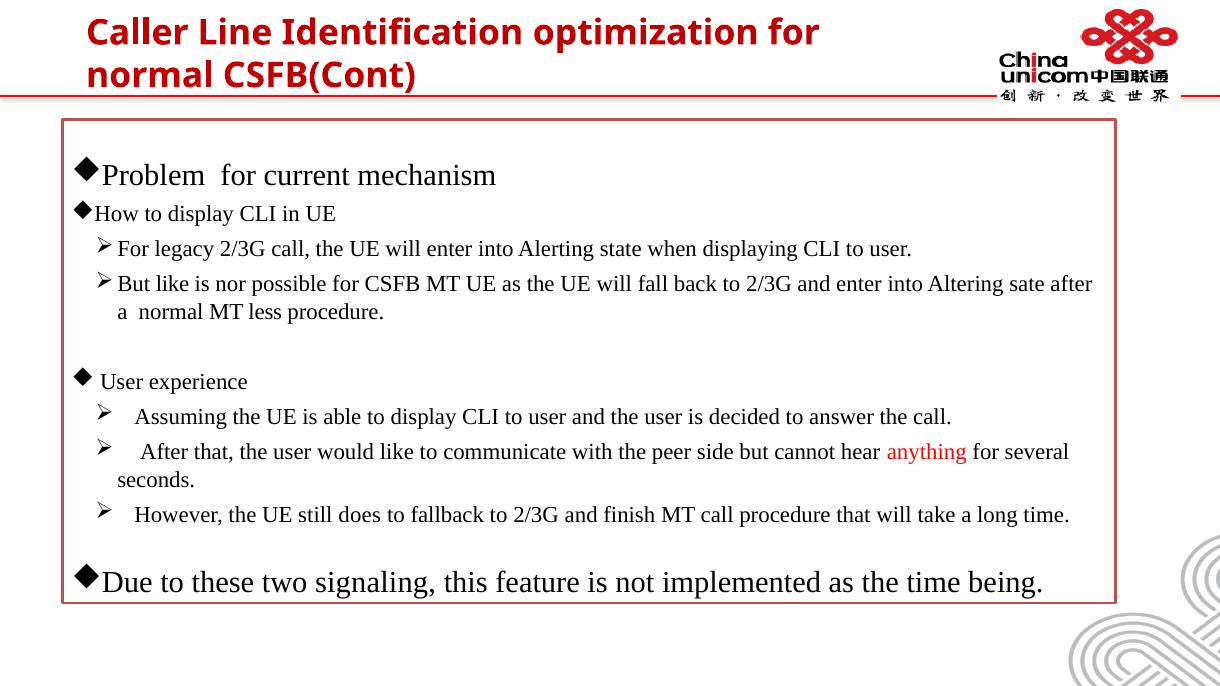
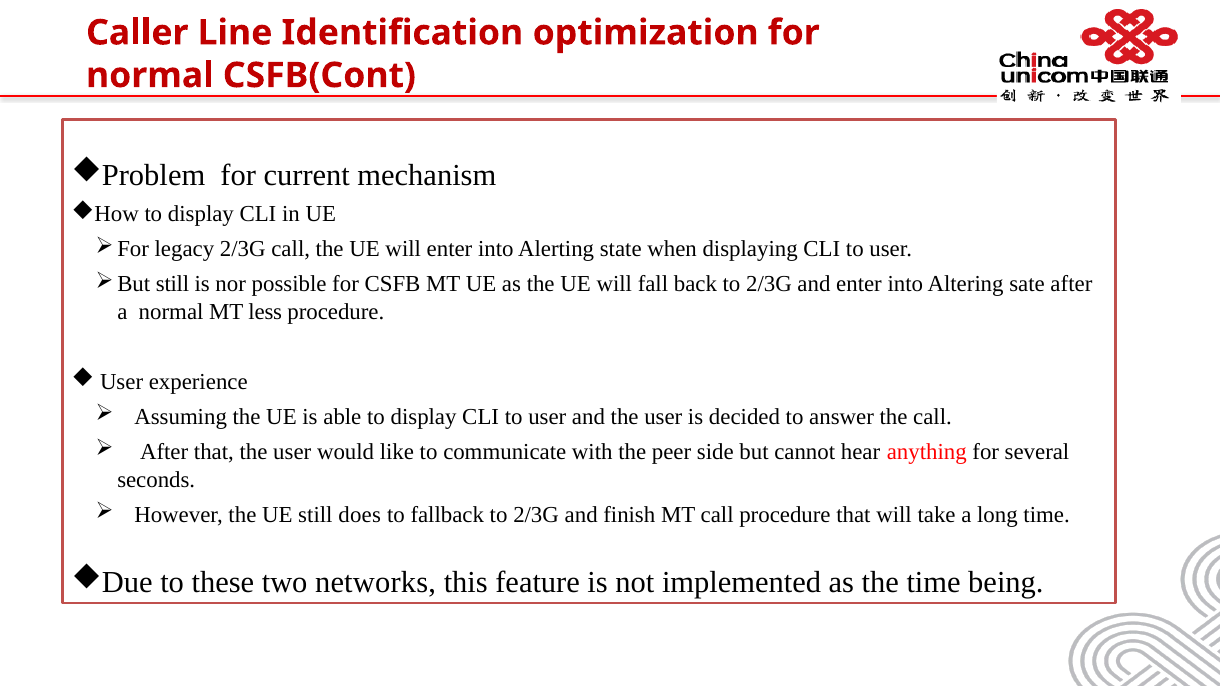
like at (173, 284): like -> still
signaling: signaling -> networks
